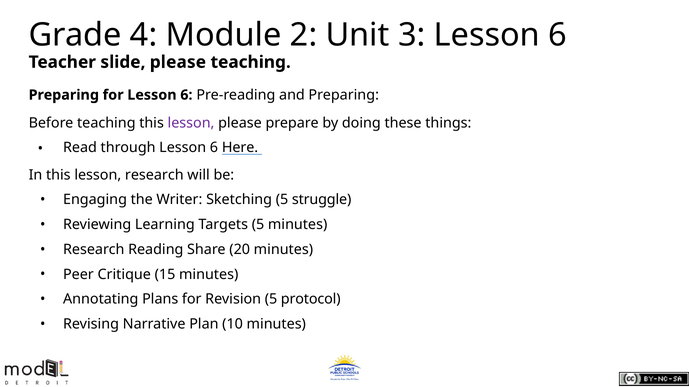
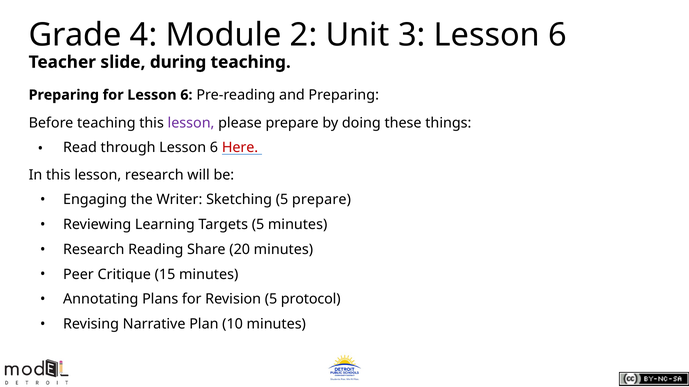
slide please: please -> during
Here colour: black -> red
5 struggle: struggle -> prepare
